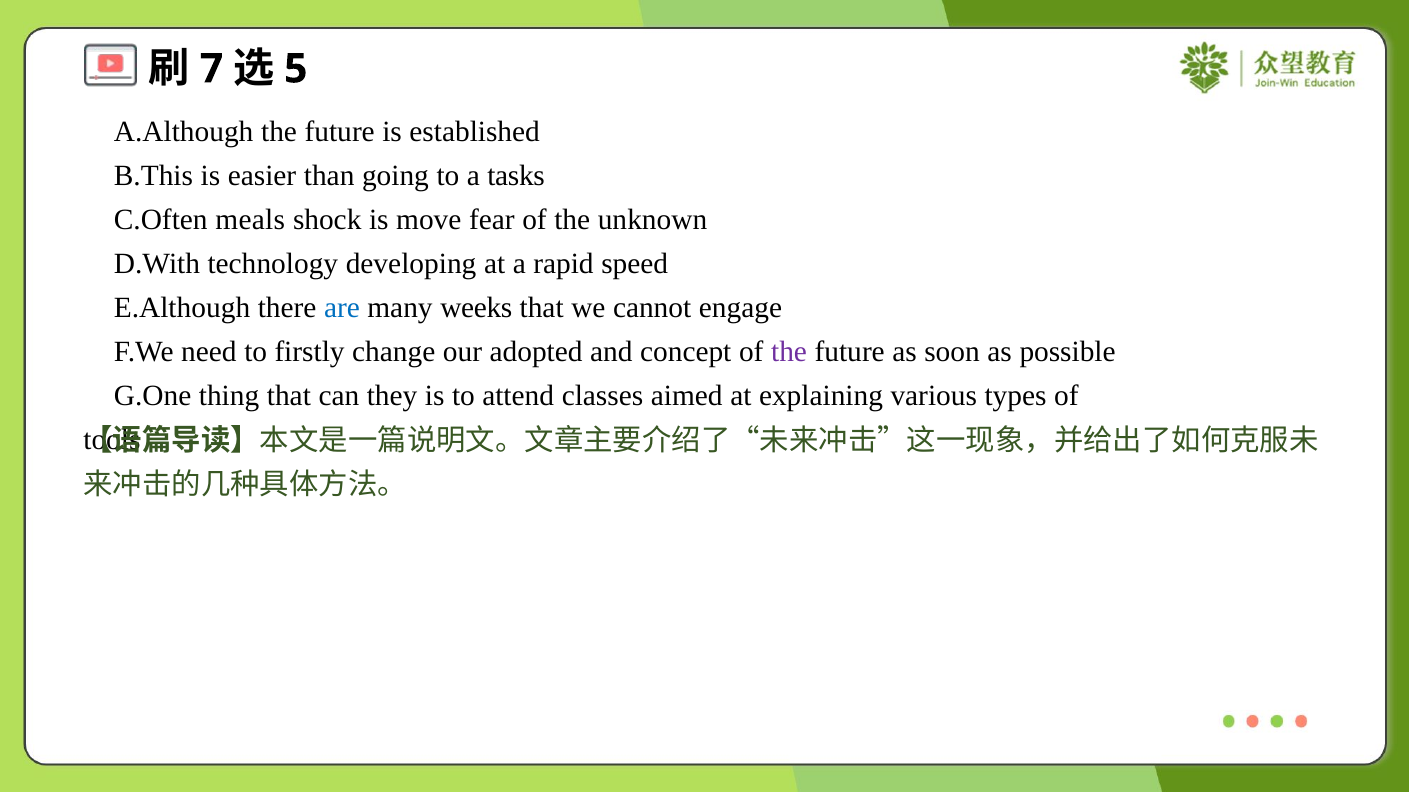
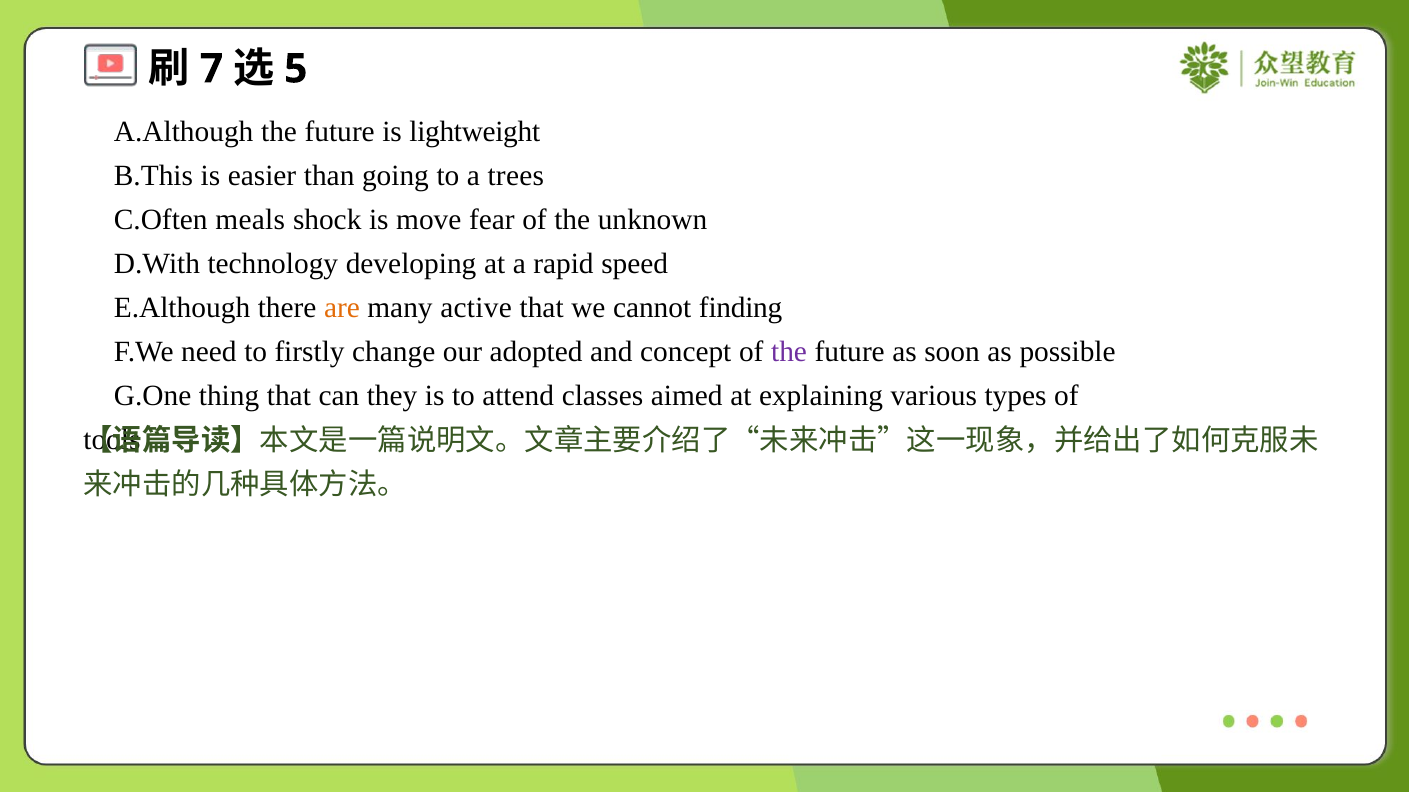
established: established -> lightweight
tasks: tasks -> trees
are colour: blue -> orange
weeks: weeks -> active
engage: engage -> finding
